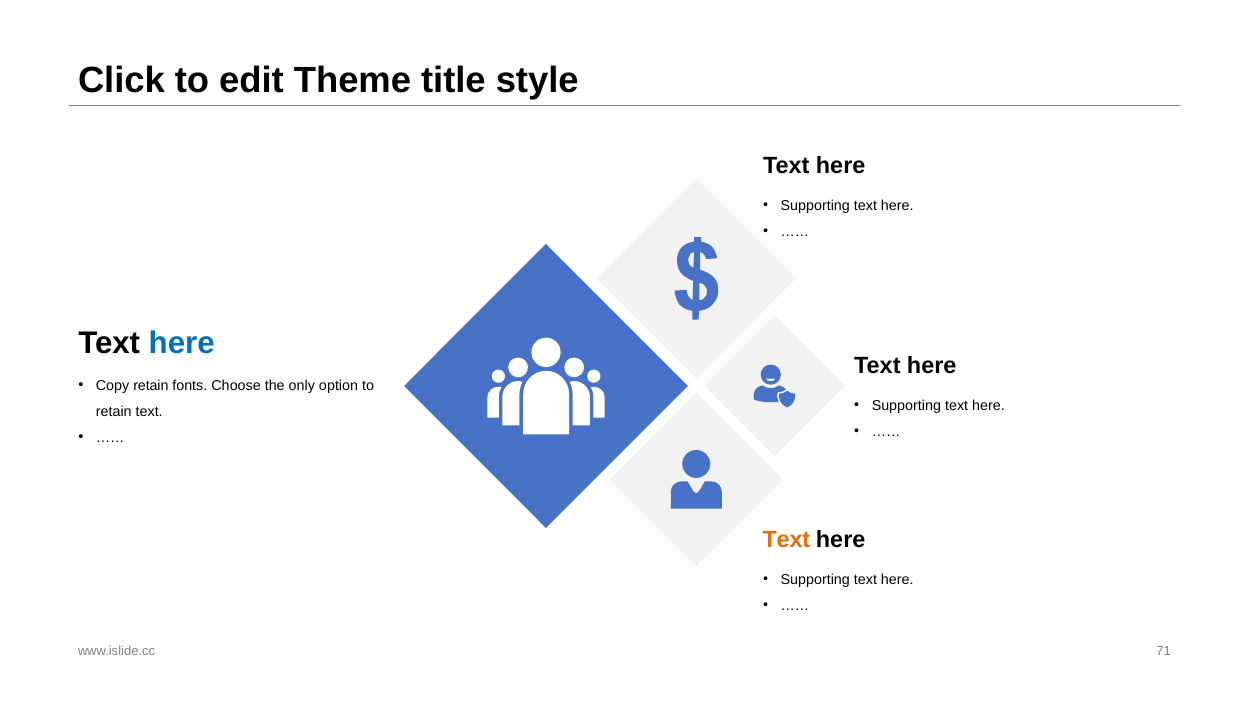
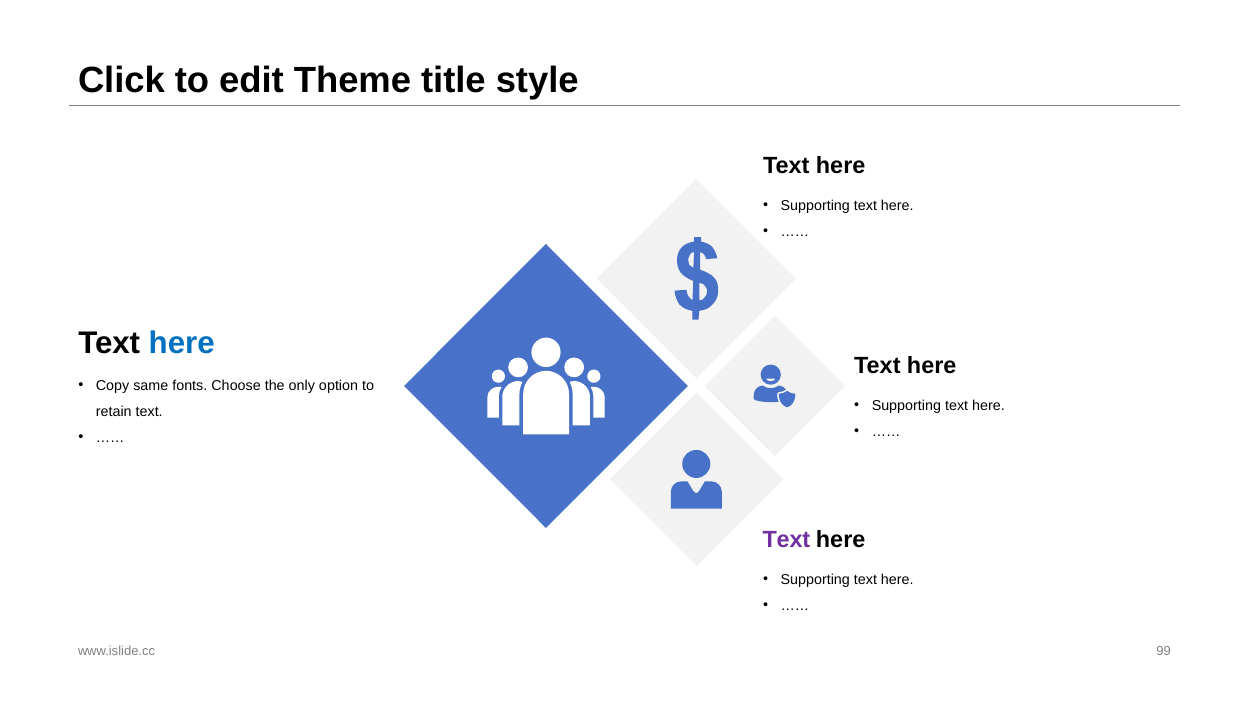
Copy retain: retain -> same
Text at (786, 540) colour: orange -> purple
71: 71 -> 99
